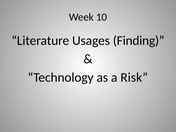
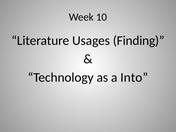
Risk: Risk -> Into
